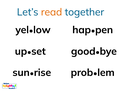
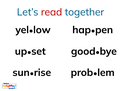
read colour: orange -> red
